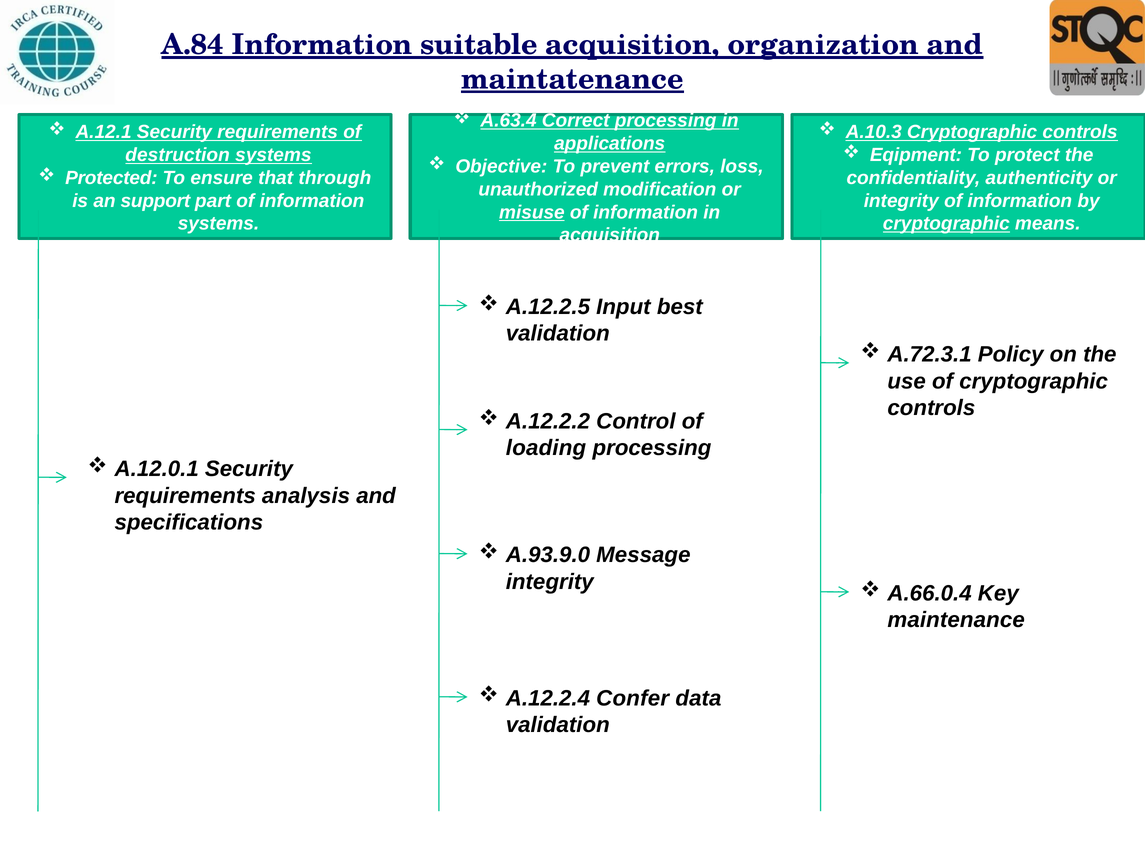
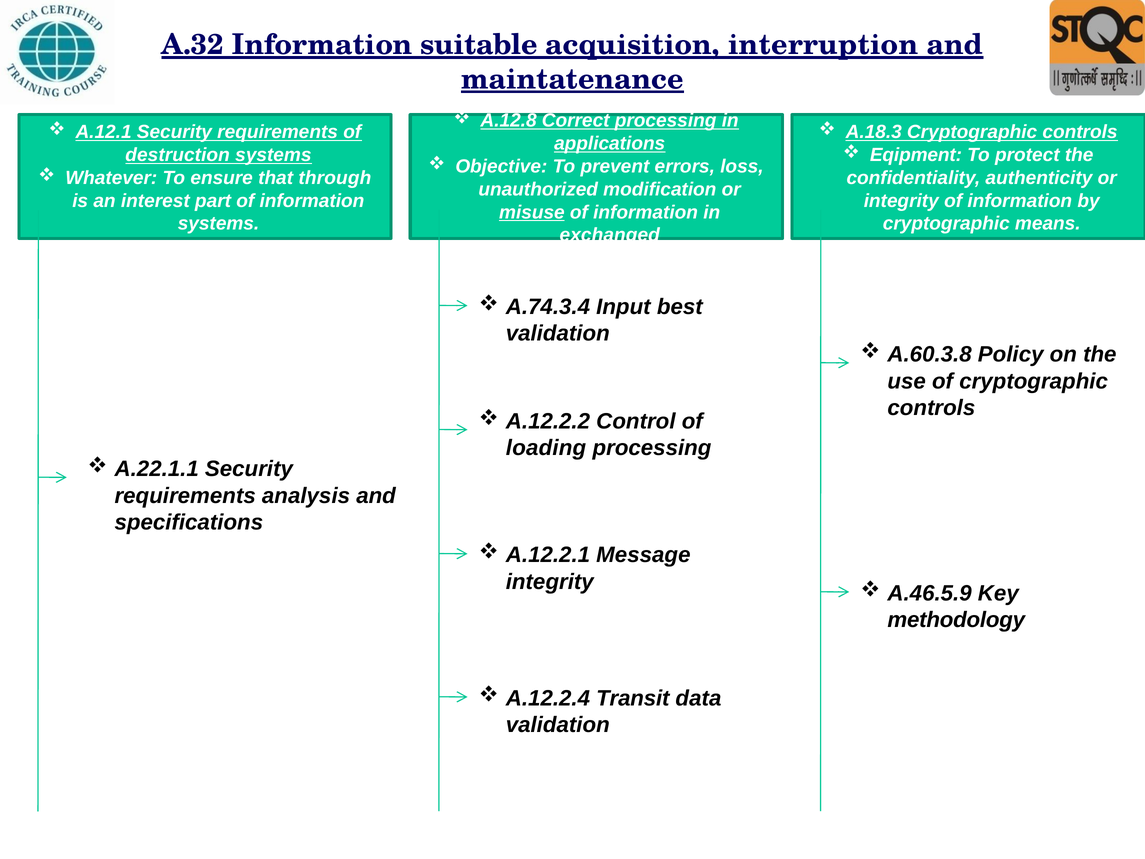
A.84: A.84 -> A.32
organization: organization -> interruption
A.63.4: A.63.4 -> A.12.8
A.10.3: A.10.3 -> A.18.3
Protected: Protected -> Whatever
support: support -> interest
cryptographic at (946, 224) underline: present -> none
acquisition at (610, 235): acquisition -> exchanged
A.12.2.5: A.12.2.5 -> A.74.3.4
A.72.3.1: A.72.3.1 -> A.60.3.8
A.12.0.1: A.12.0.1 -> A.22.1.1
A.93.9.0: A.93.9.0 -> A.12.2.1
A.66.0.4: A.66.0.4 -> A.46.5.9
maintenance: maintenance -> methodology
Confer: Confer -> Transit
